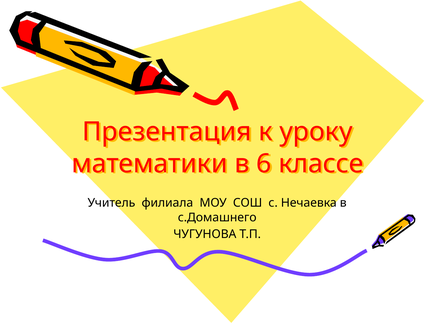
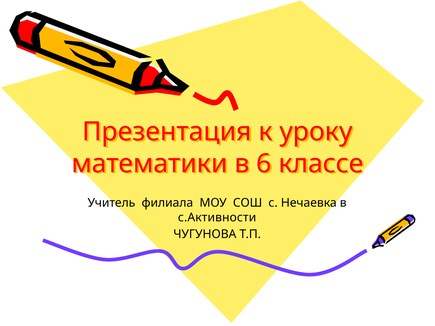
с.Домашнего: с.Домашнего -> с.Активности
